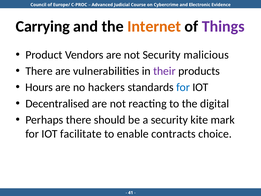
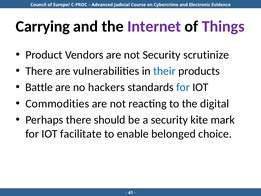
Internet colour: orange -> purple
malicious: malicious -> scrutinize
their colour: purple -> blue
Hours: Hours -> Battle
Decentralised: Decentralised -> Commodities
contracts: contracts -> belonged
